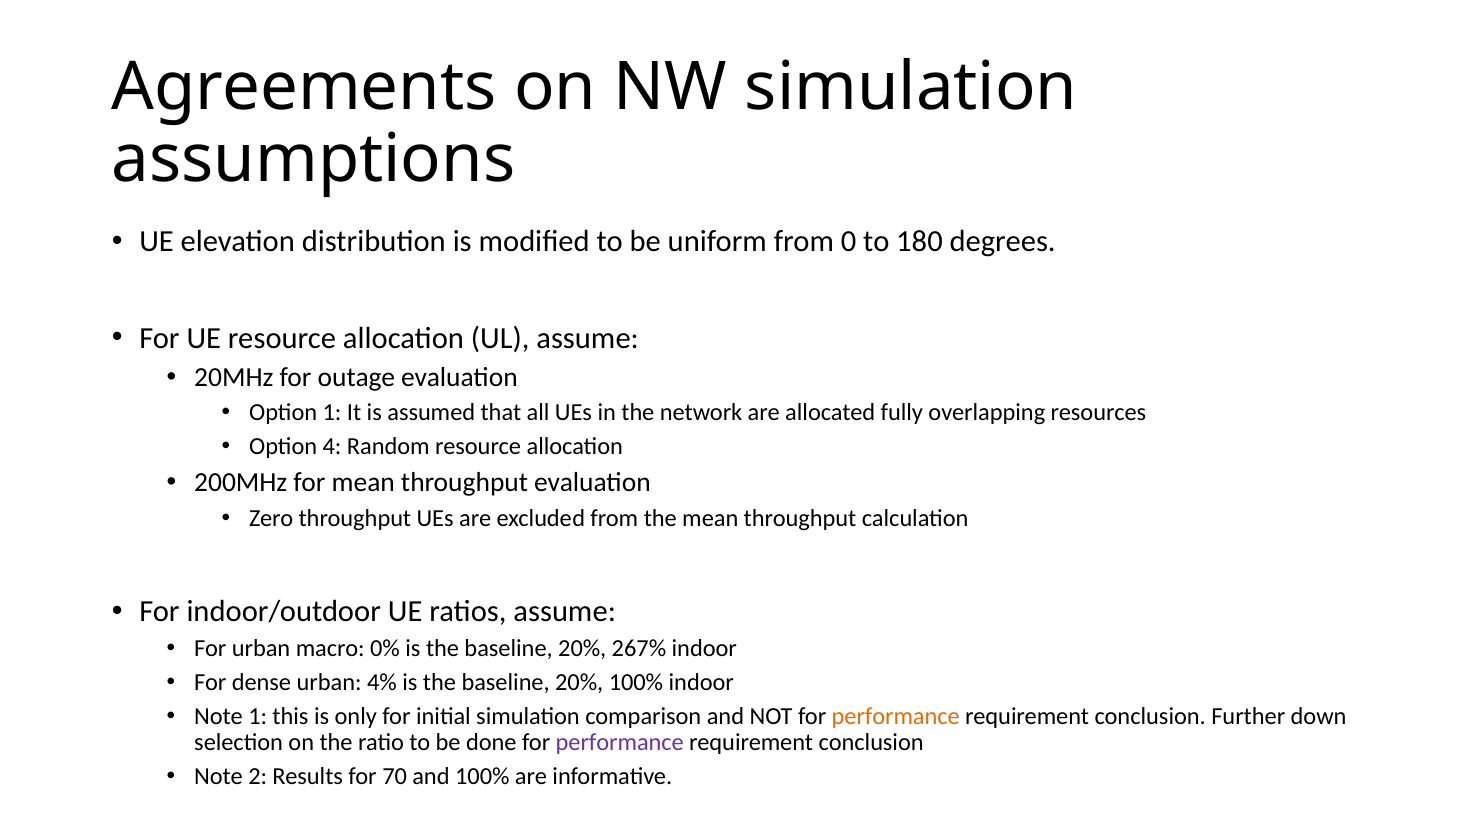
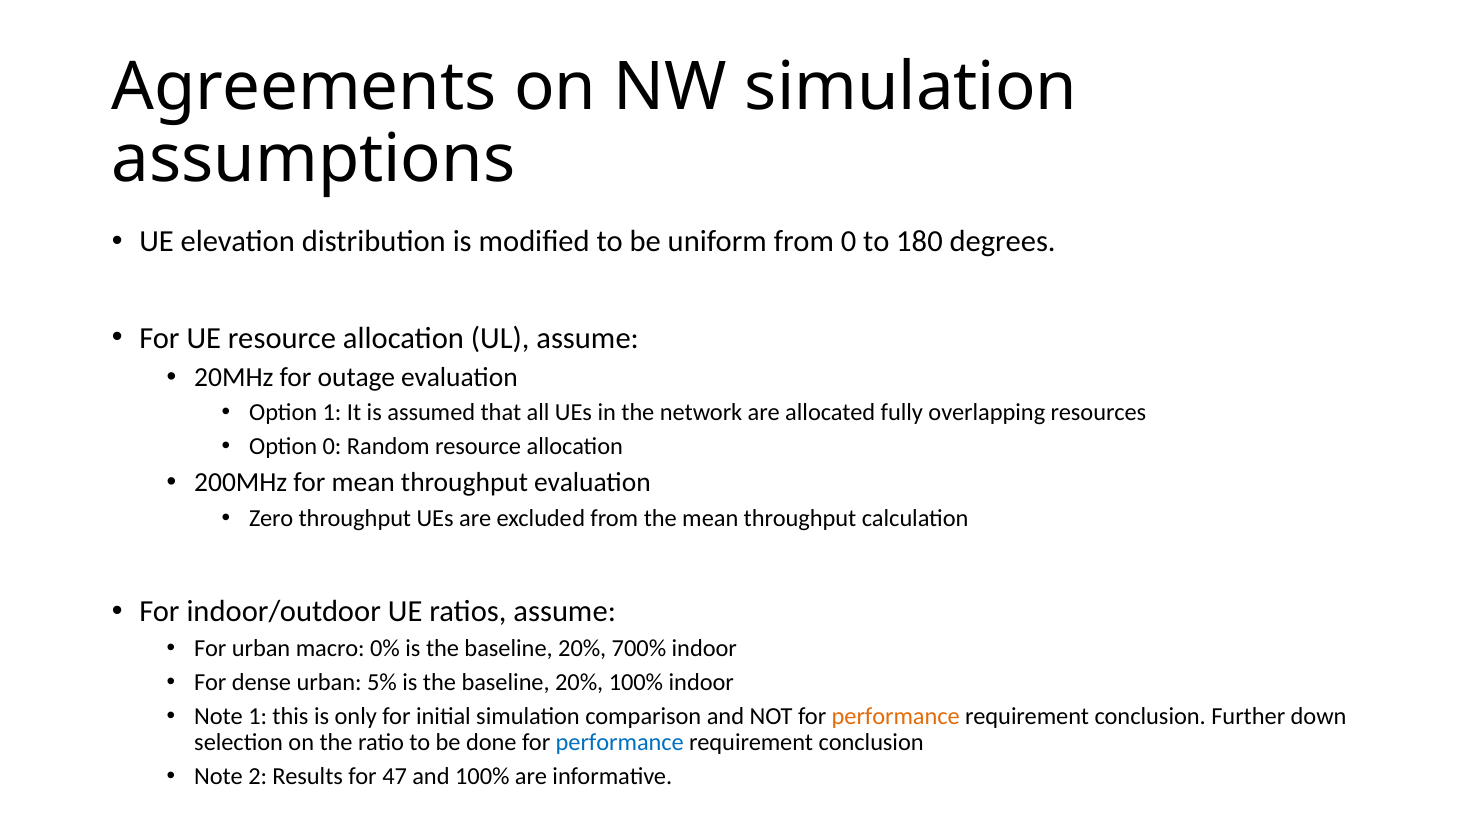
Option 4: 4 -> 0
267%: 267% -> 700%
4%: 4% -> 5%
performance at (620, 743) colour: purple -> blue
70: 70 -> 47
